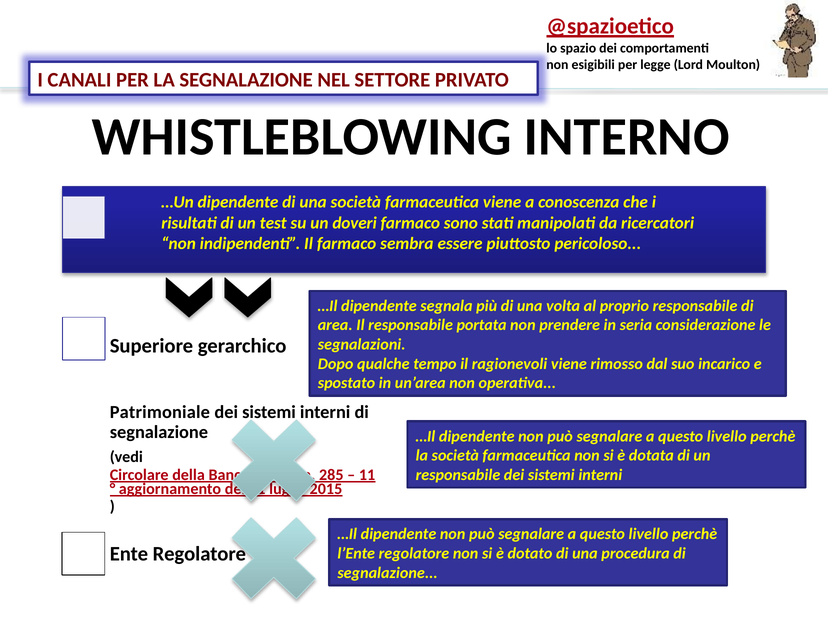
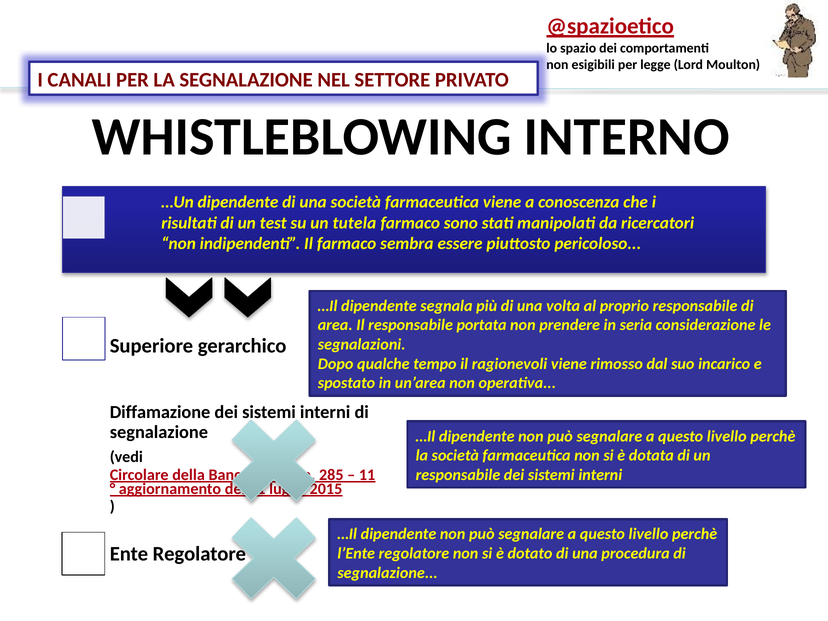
doveri: doveri -> tutela
Patrimoniale: Patrimoniale -> Diffamazione
